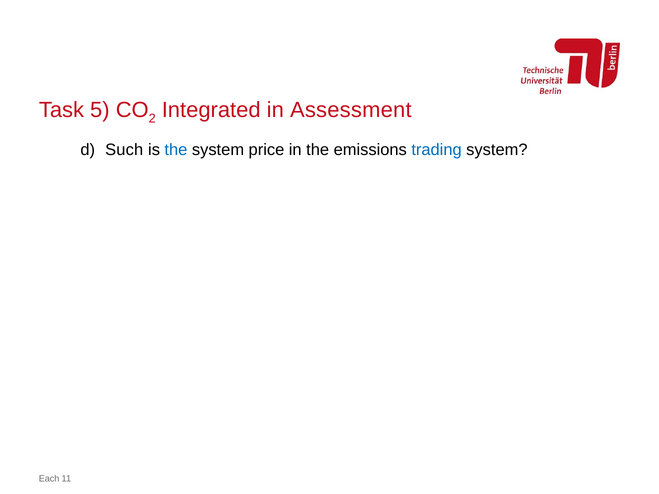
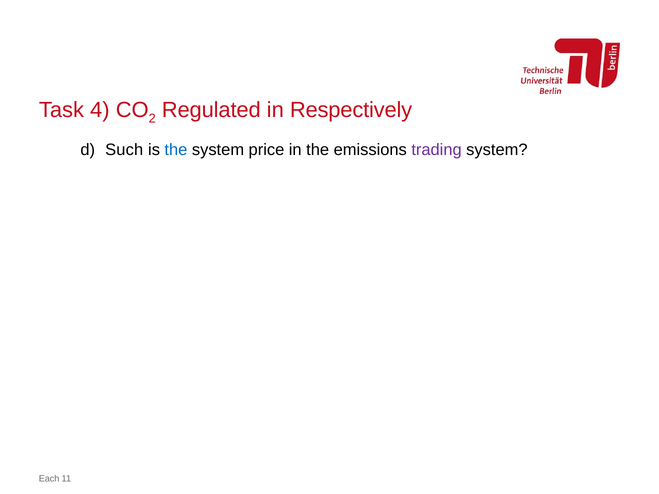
5: 5 -> 4
Integrated: Integrated -> Regulated
Assessment: Assessment -> Respectively
trading colour: blue -> purple
